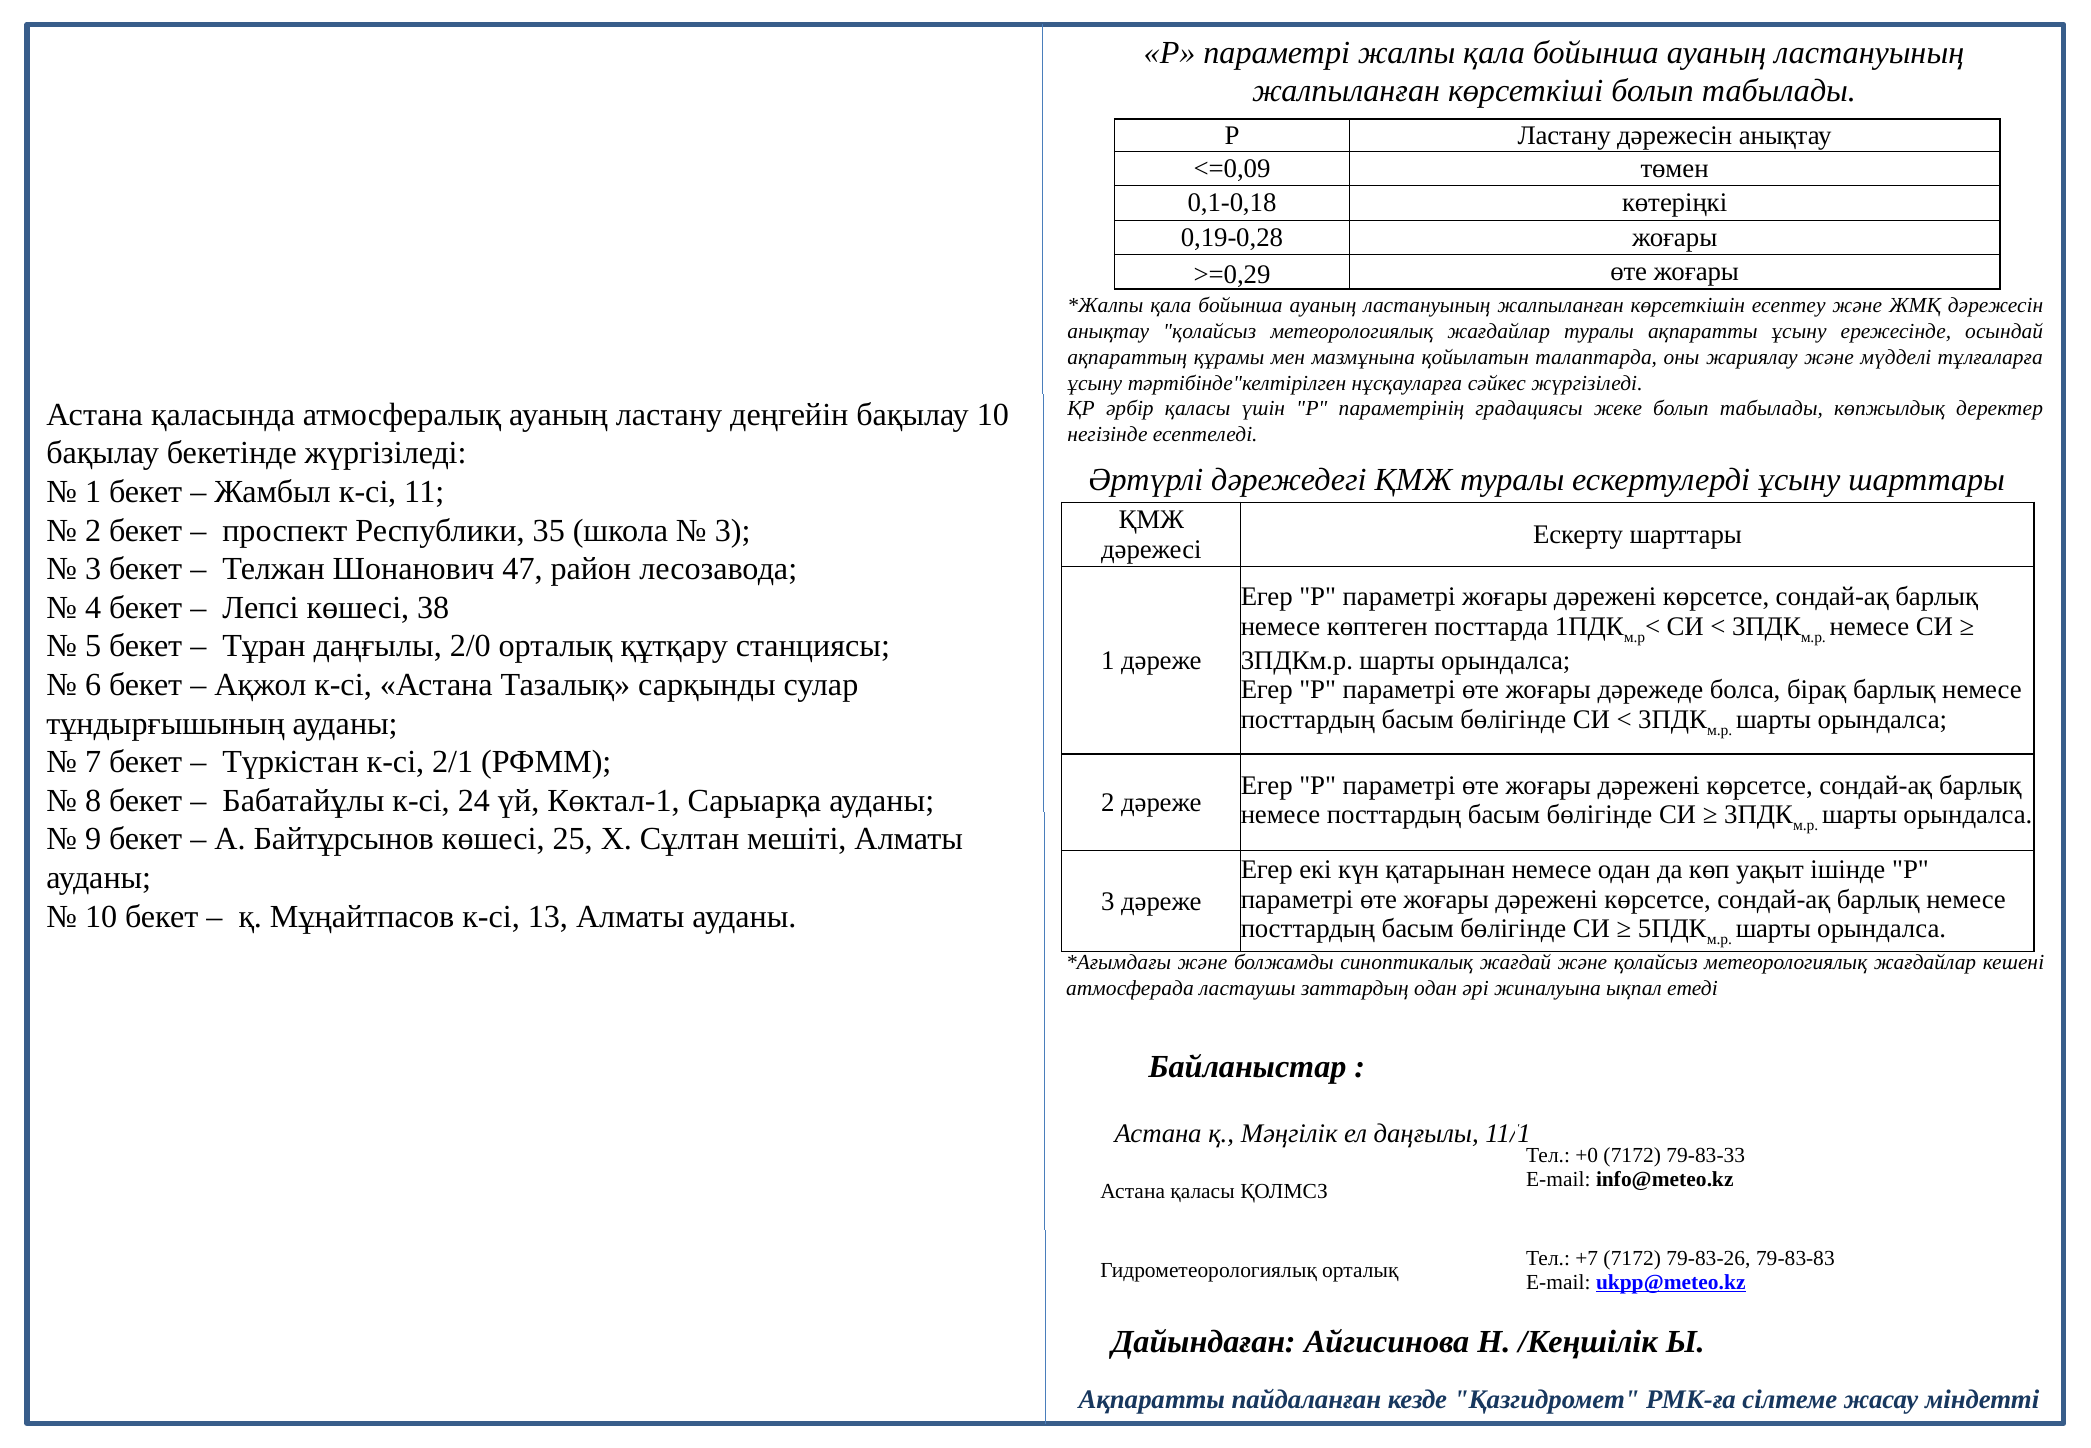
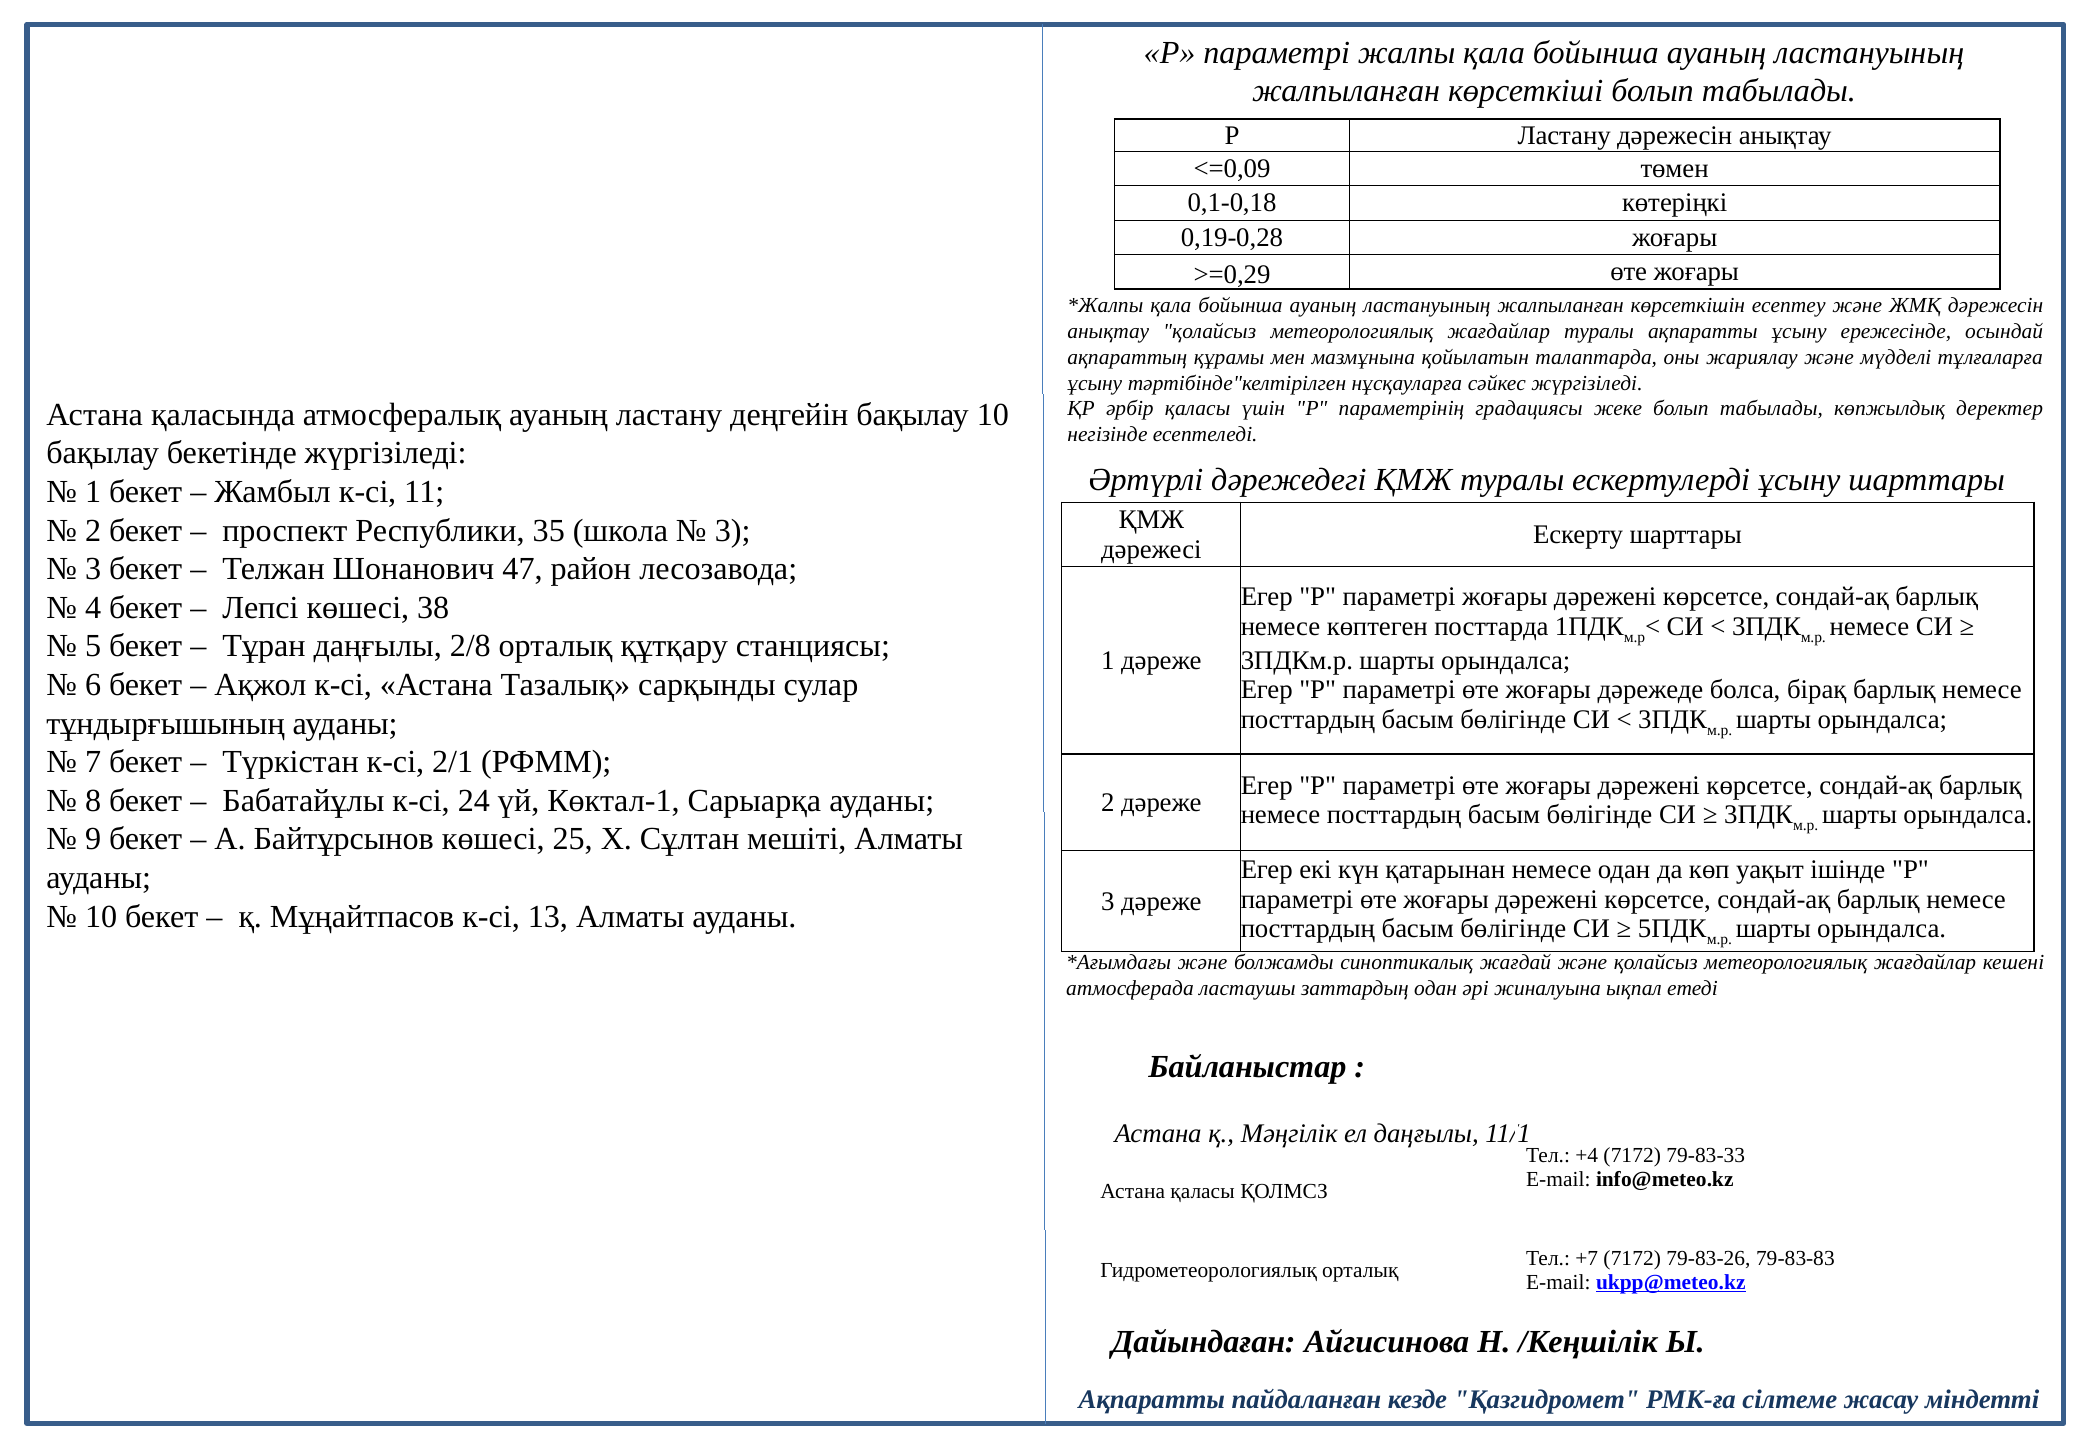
2/0: 2/0 -> 2/8
+0: +0 -> +4
